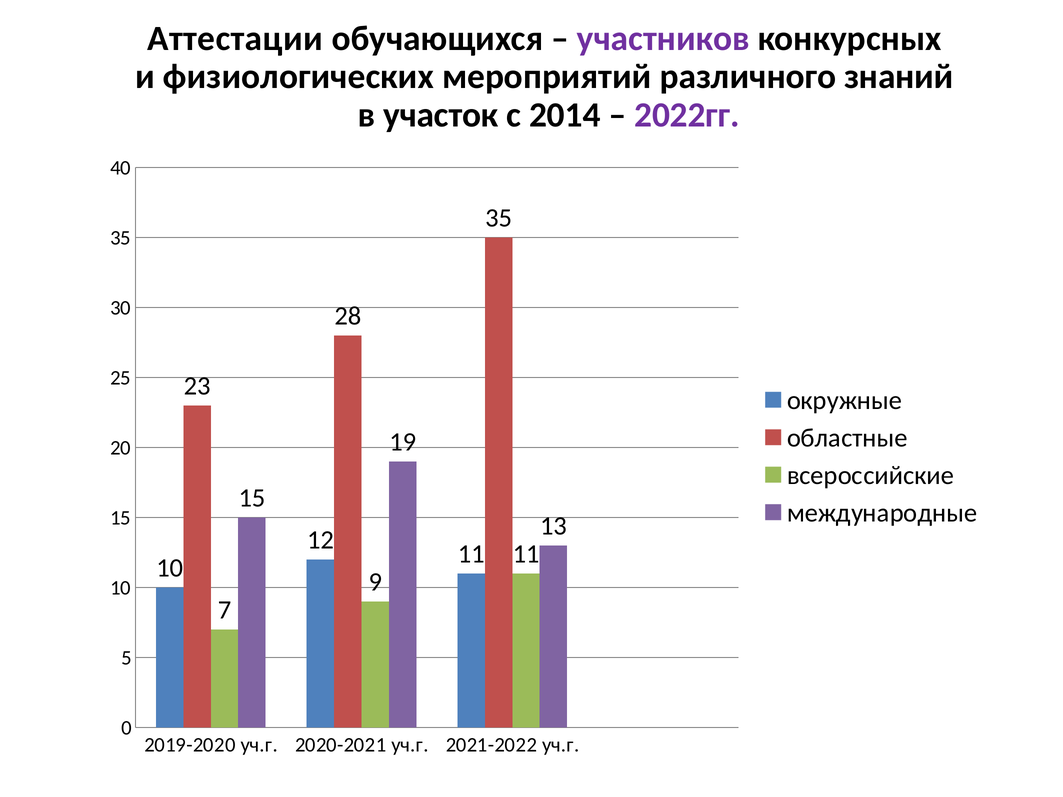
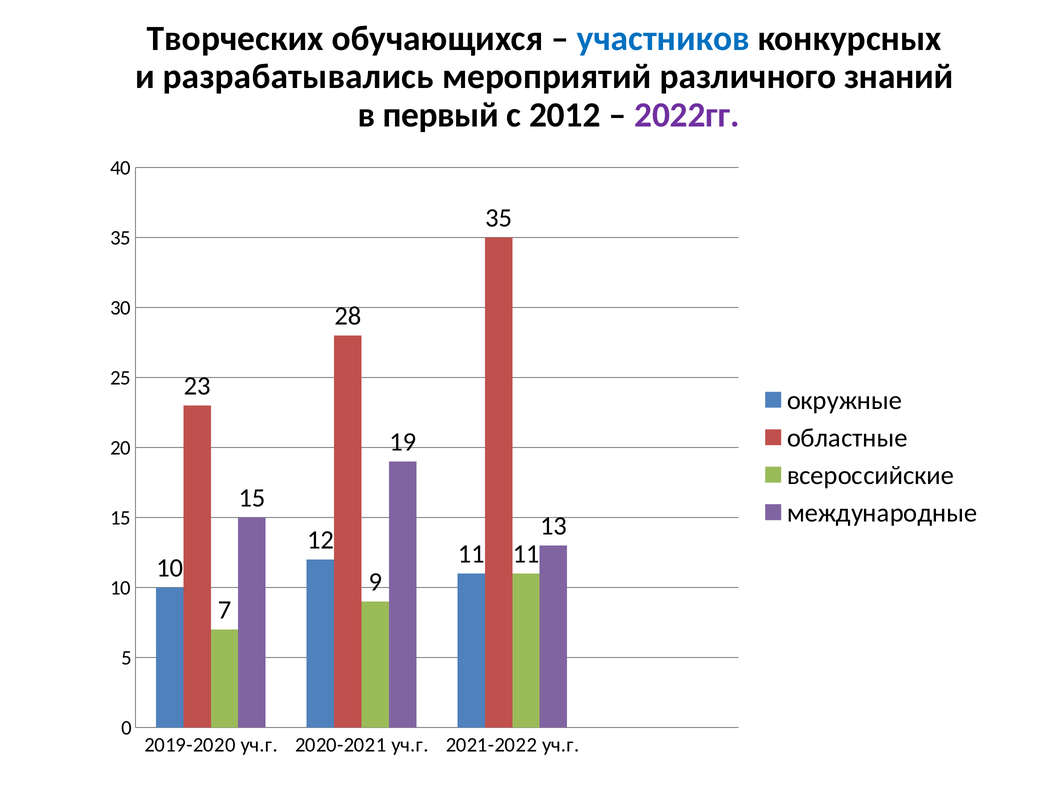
Аттестации: Аттестации -> Творческих
участников colour: purple -> blue
физиологических: физиологических -> разрабатывались
участок: участок -> первый
2014: 2014 -> 2012
